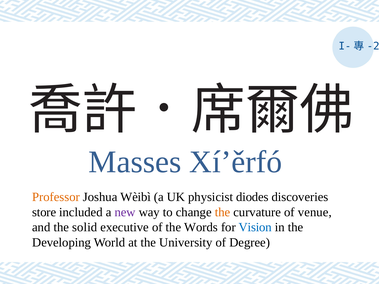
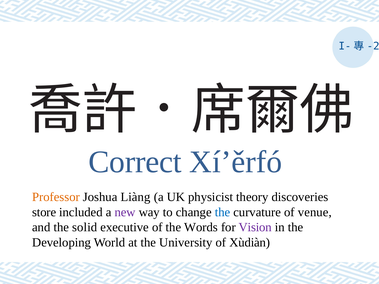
Masses: Masses -> Correct
Wèibì: Wèibì -> Liàng
diodes: diodes -> theory
the at (223, 212) colour: orange -> blue
Vision colour: blue -> purple
Degree: Degree -> Xùdiàn
